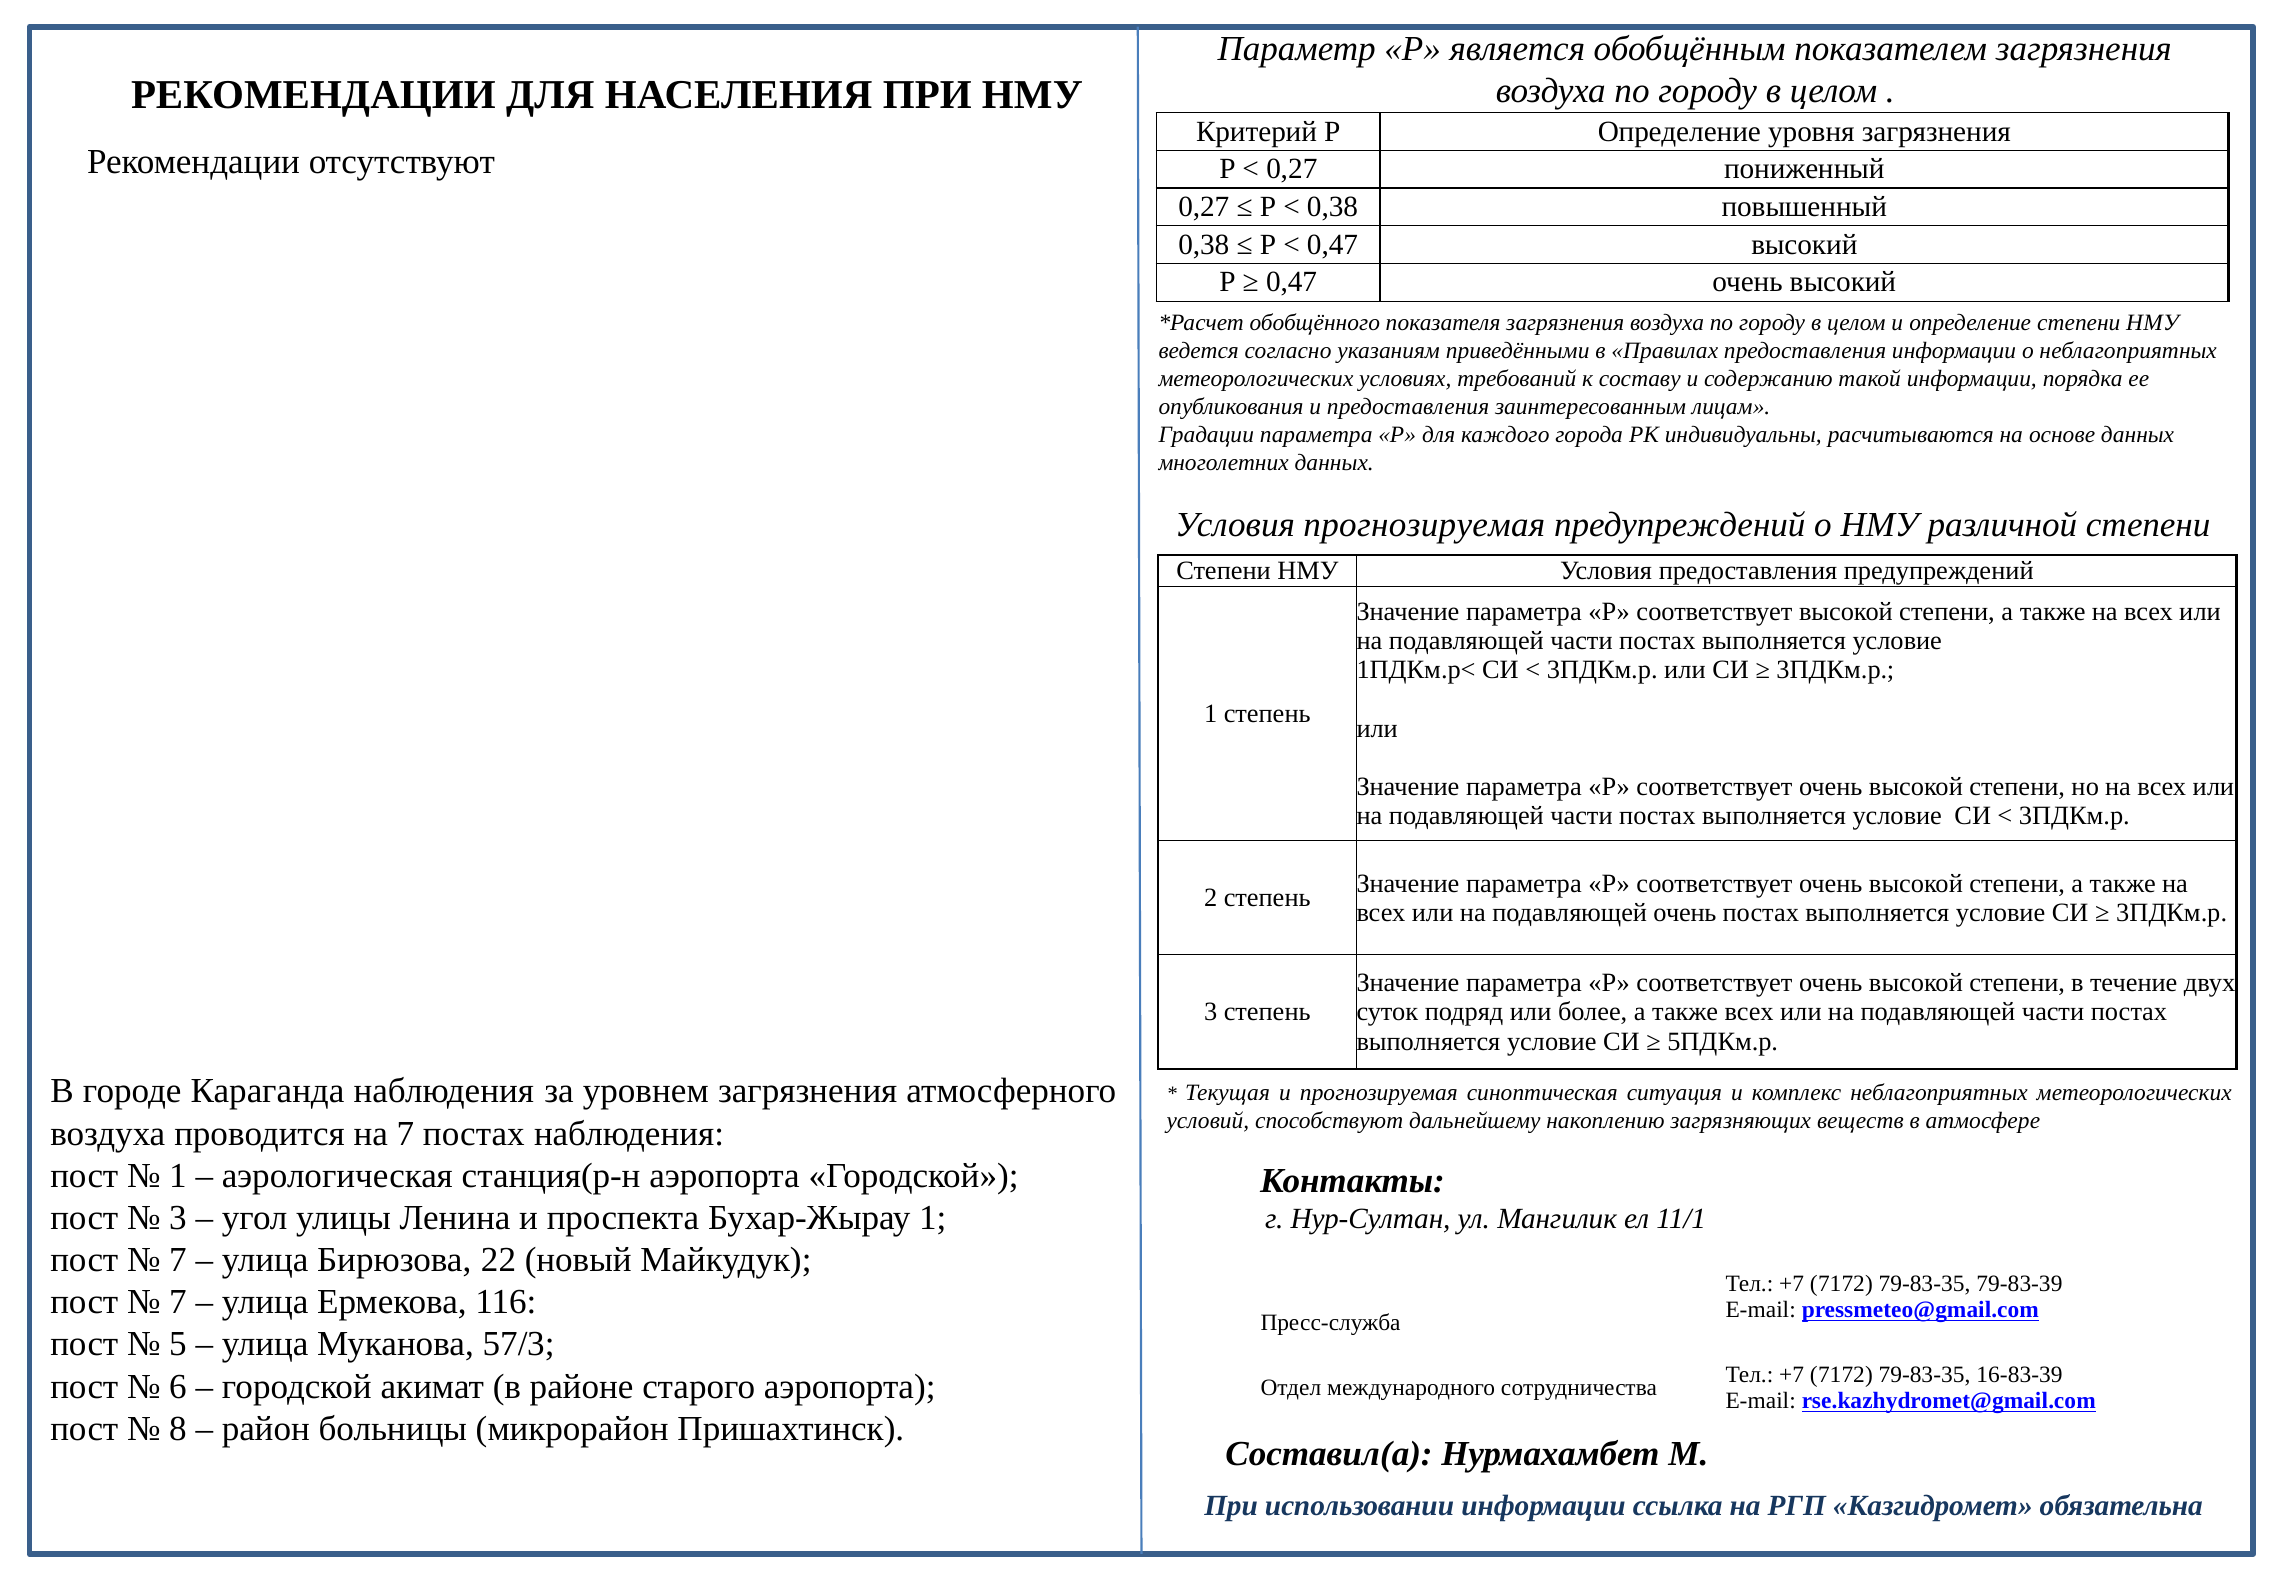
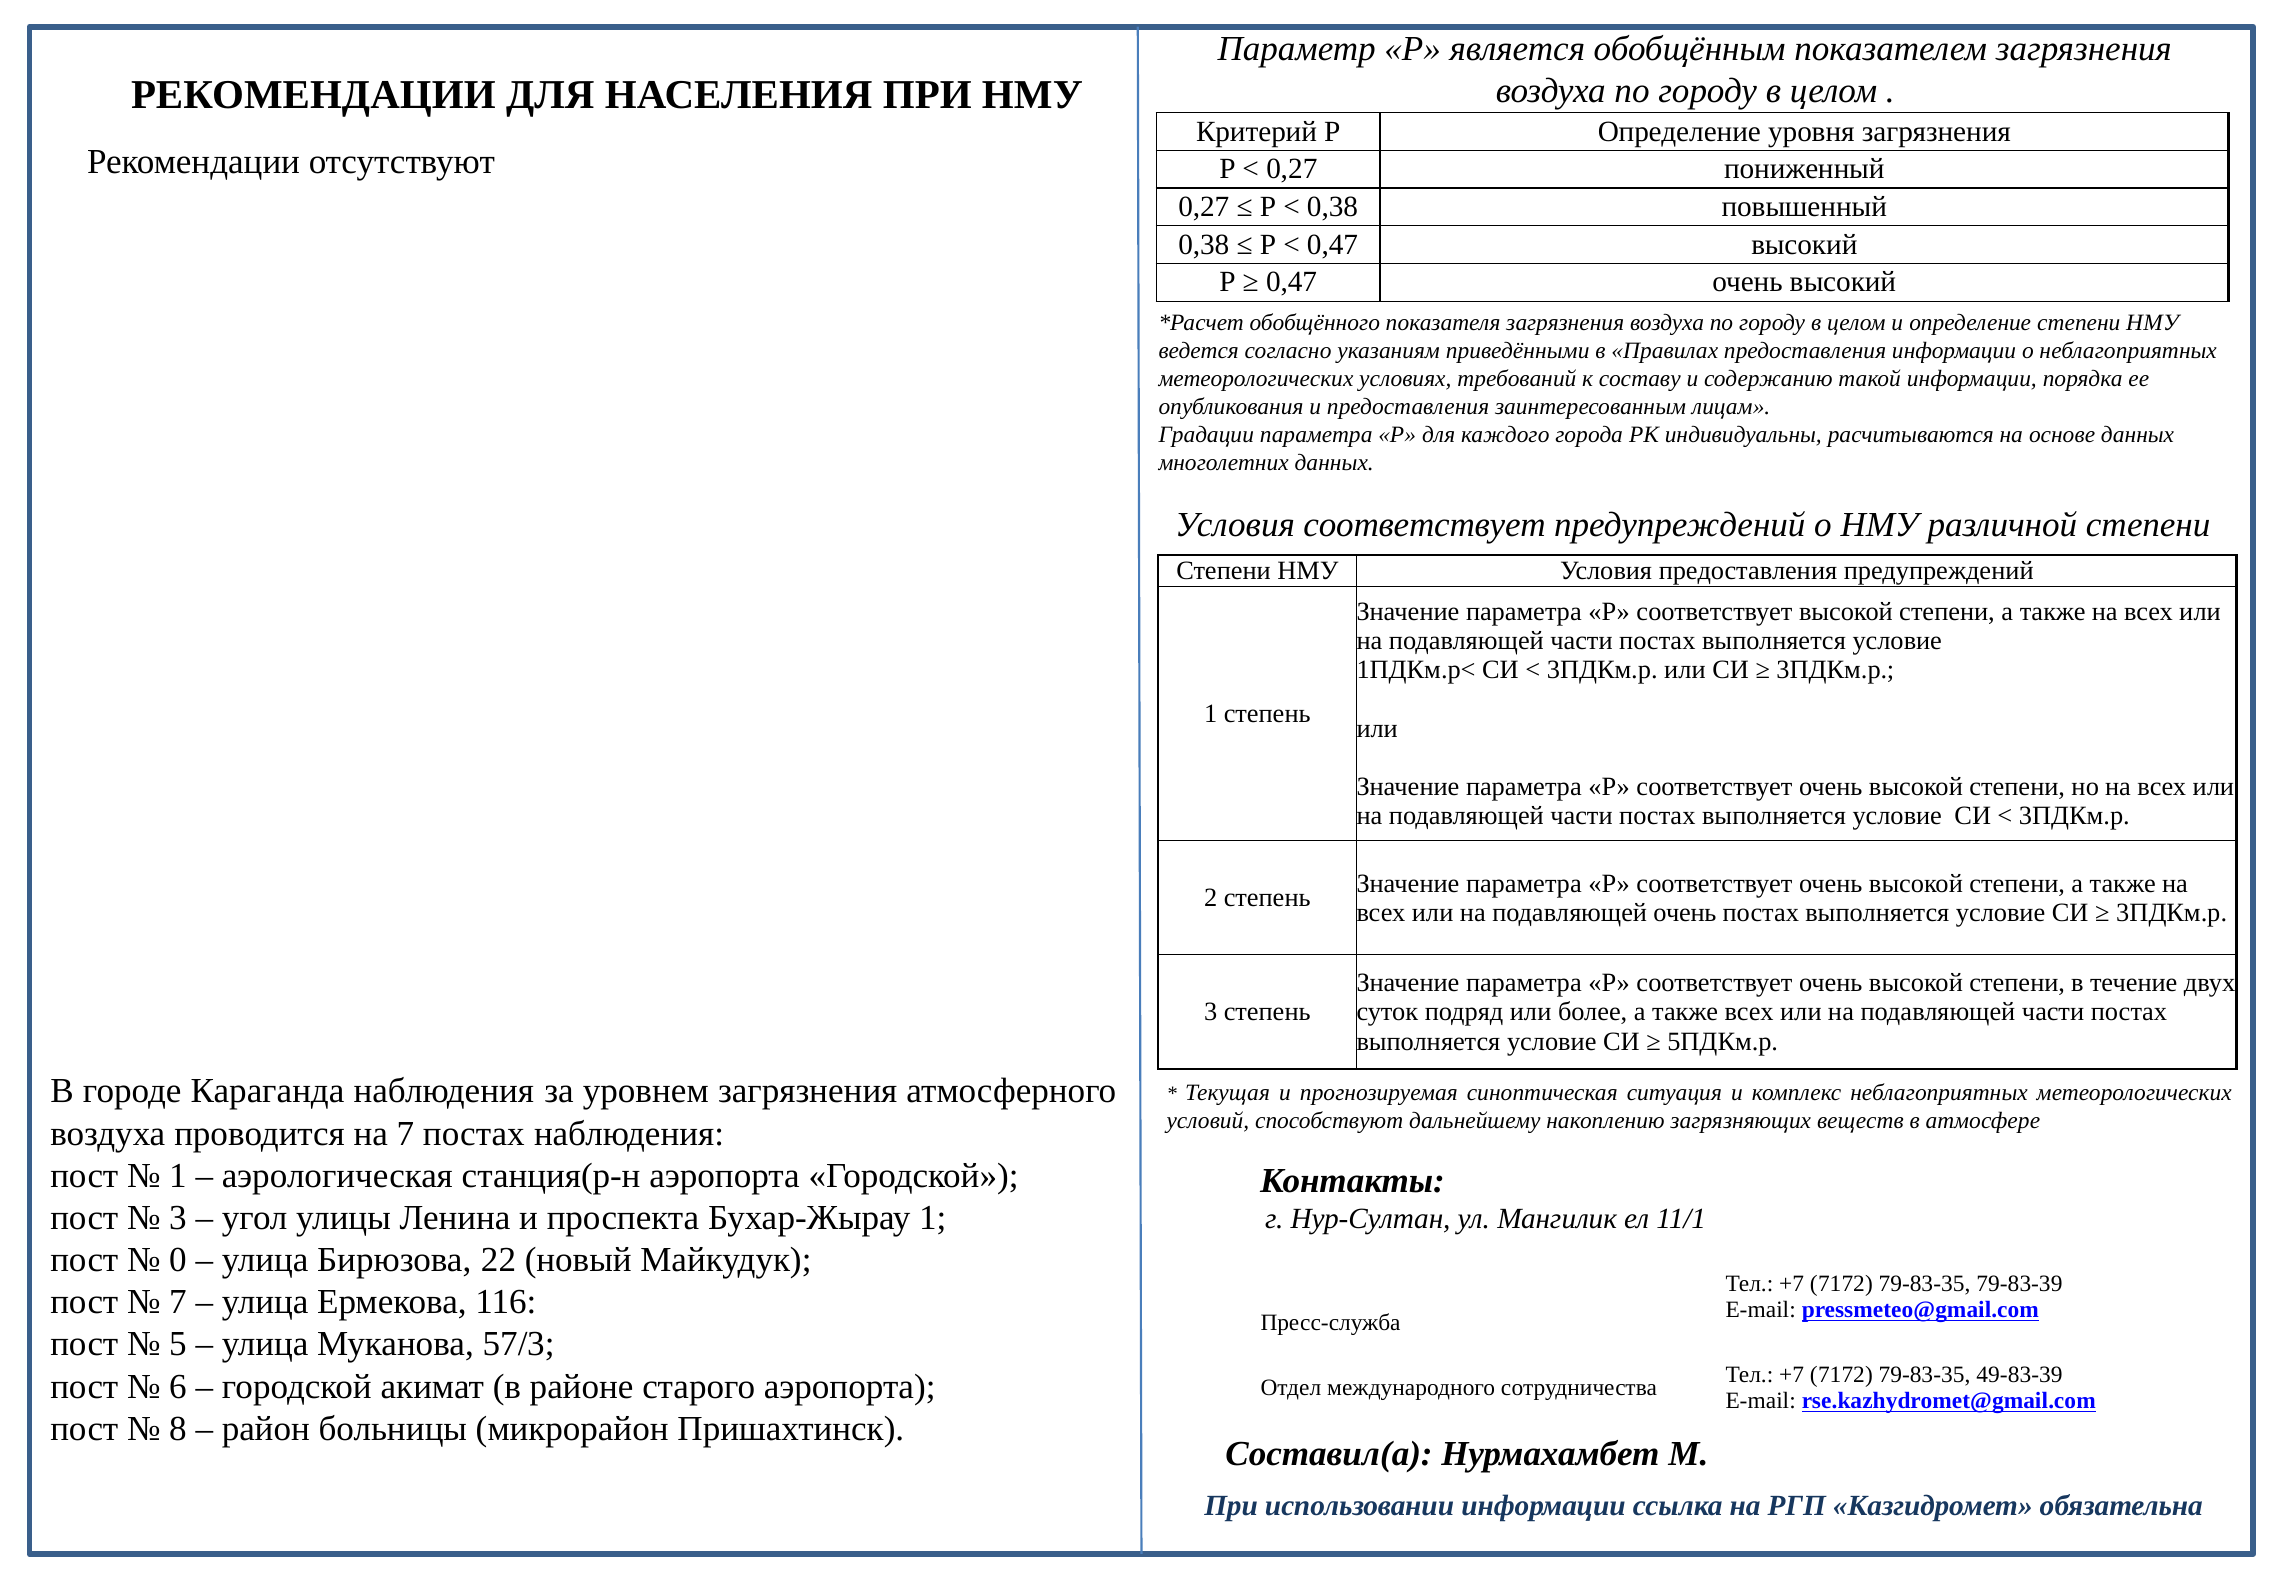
Условия прогнозируемая: прогнозируемая -> соответствует
7 at (178, 1260): 7 -> 0
16-83-39: 16-83-39 -> 49-83-39
